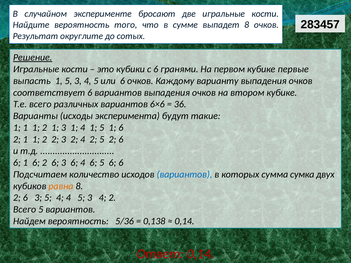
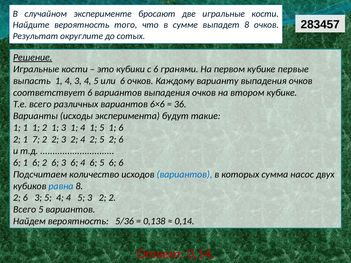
выпасть 1 5: 5 -> 4
2 1 1: 1 -> 7
сумка: сумка -> насос
равна colour: orange -> blue
4 5 3 4: 4 -> 2
